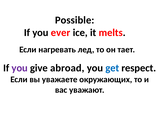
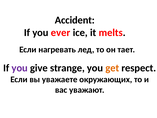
Possible: Possible -> Accident
abroad: abroad -> strange
get colour: blue -> orange
